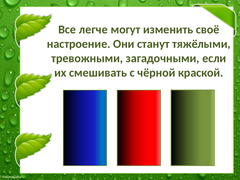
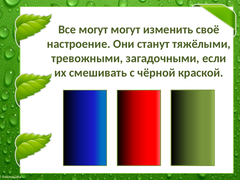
Все легче: легче -> могут
